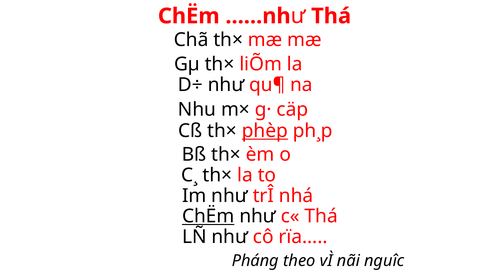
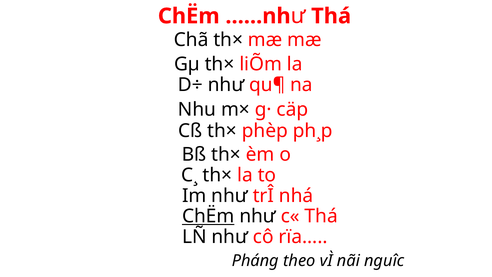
phèp underline: present -> none
